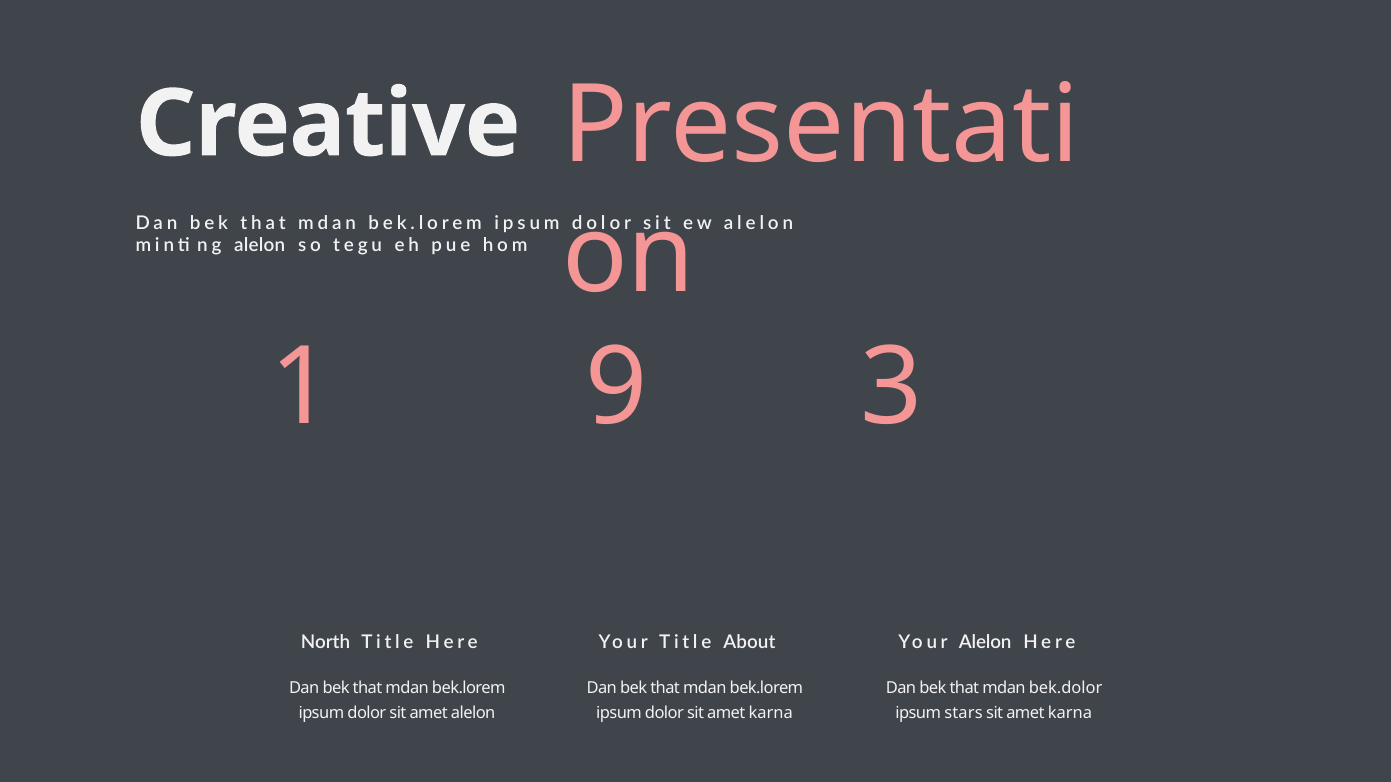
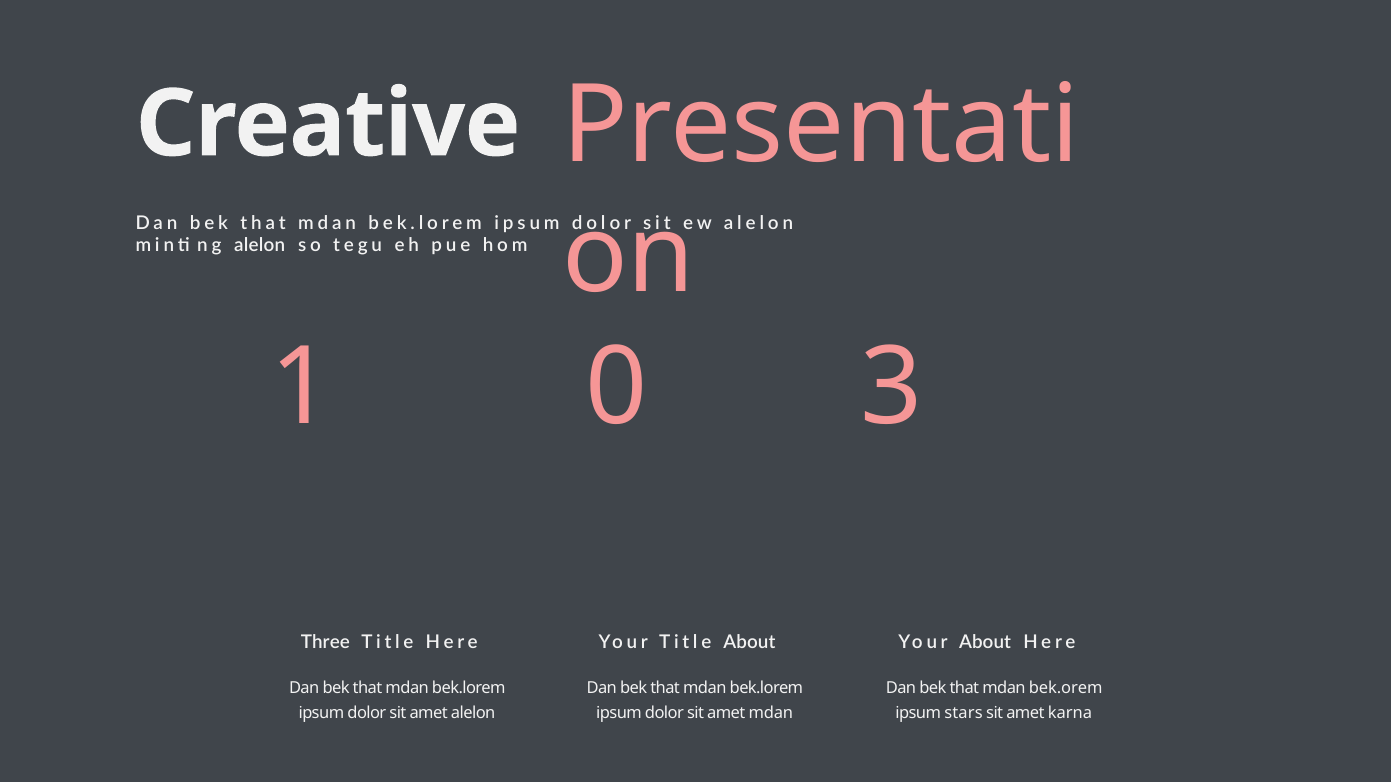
9: 9 -> 0
North: North -> Three
Your Alelon: Alelon -> About
bek.dolor: bek.dolor -> bek.orem
dolor sit amet karna: karna -> mdan
